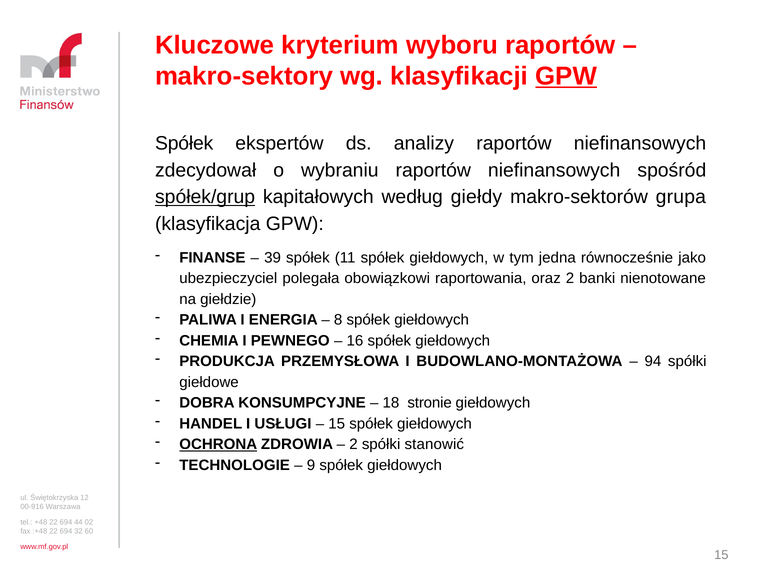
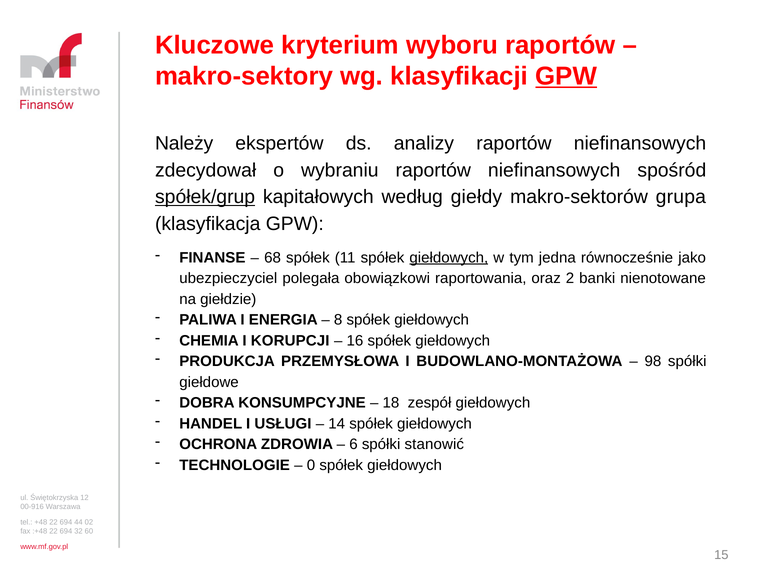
Spółek at (184, 144): Spółek -> Należy
39: 39 -> 68
giełdowych at (449, 258) underline: none -> present
PEWNEGO: PEWNEGO -> KORUPCJI
94: 94 -> 98
stronie: stronie -> zespół
15 at (337, 424): 15 -> 14
OCHRONA underline: present -> none
2 at (353, 445): 2 -> 6
9: 9 -> 0
